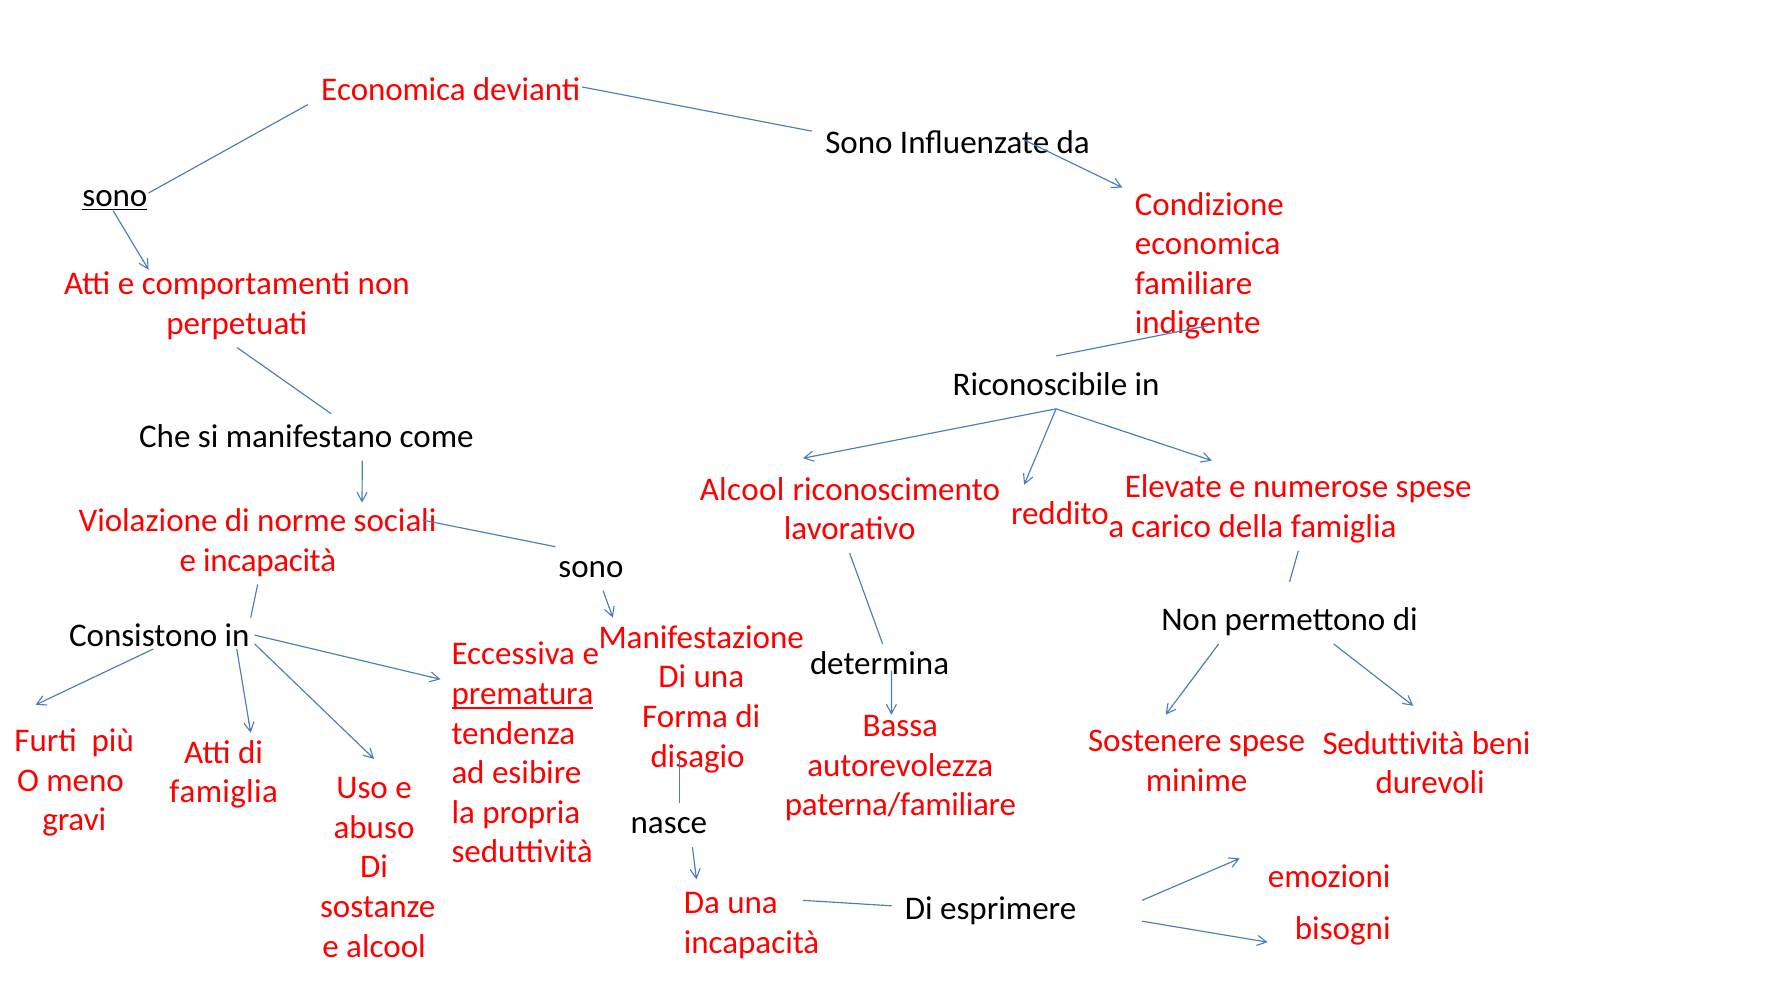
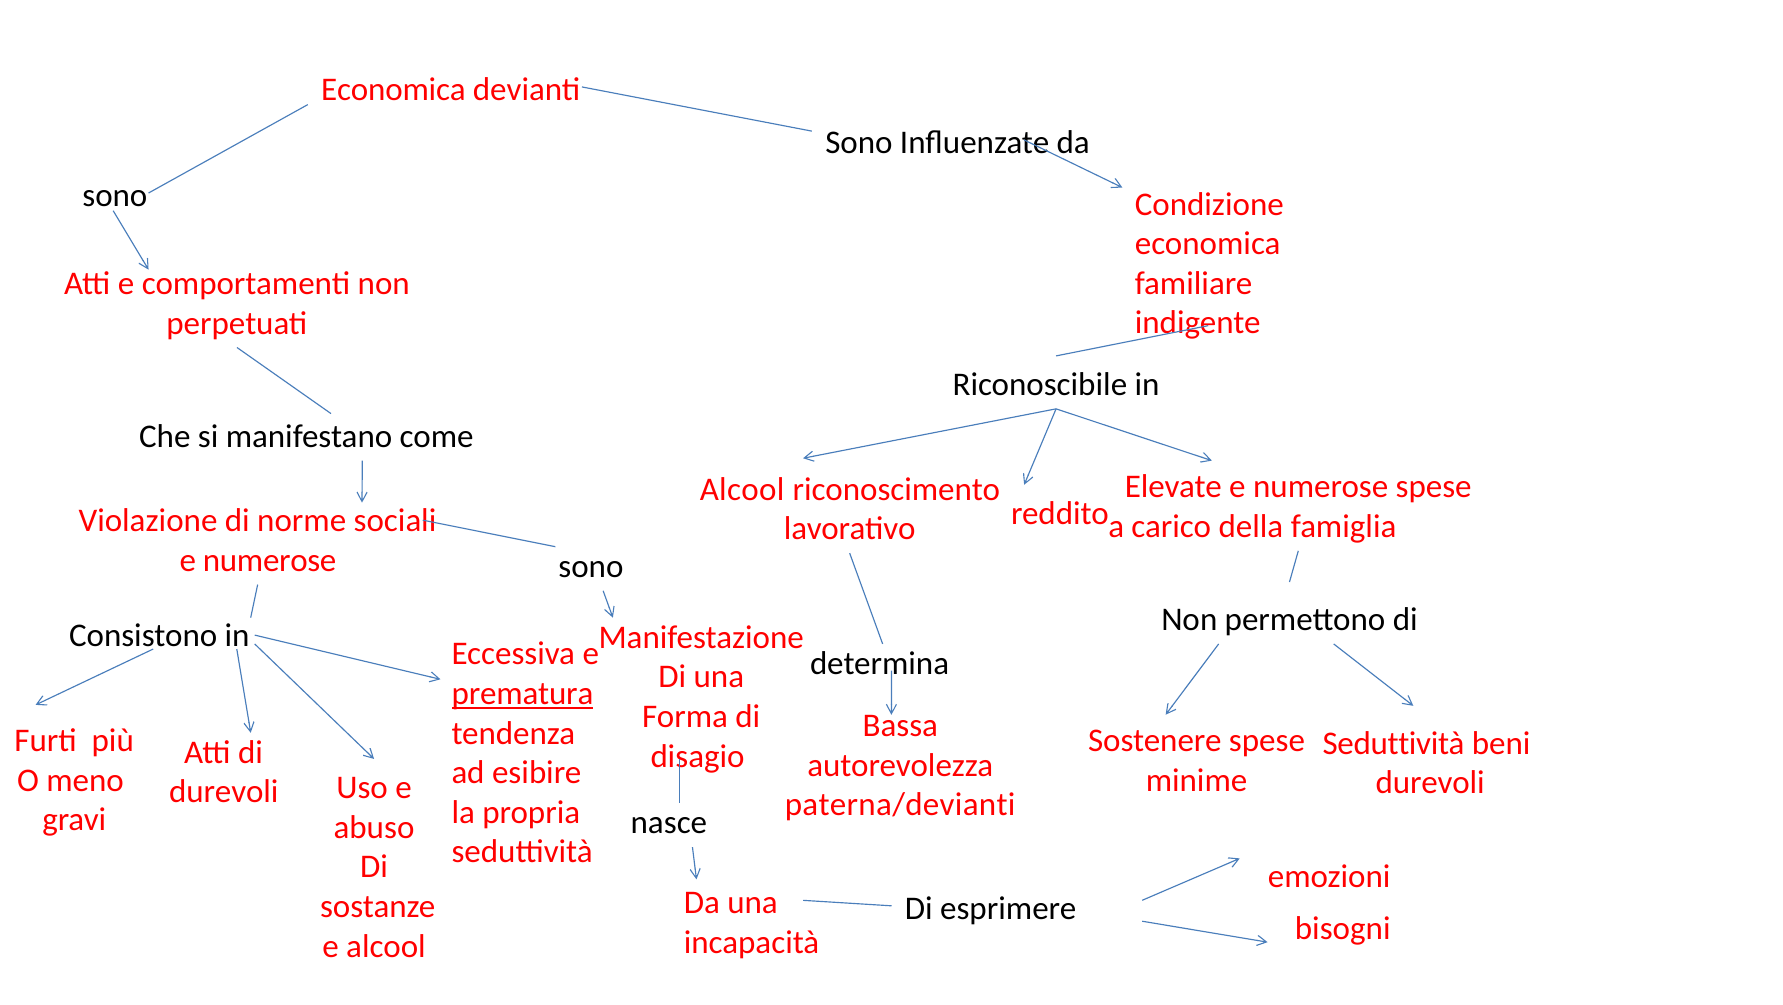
sono at (115, 195) underline: present -> none
incapacità at (270, 561): incapacità -> numerose
famiglia at (224, 792): famiglia -> durevoli
paterna/familiare: paterna/familiare -> paterna/devianti
